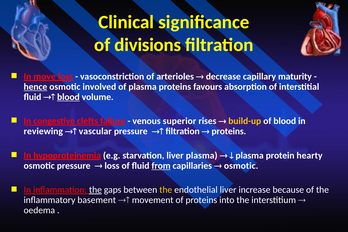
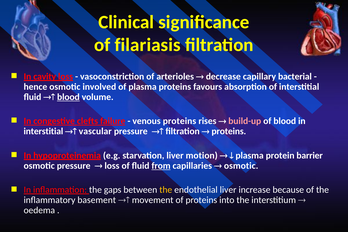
divisions: divisions -> filariasis
move: move -> cavity
maturity: maturity -> bacterial
hence underline: present -> none
venous superior: superior -> proteins
build-up colour: yellow -> pink
reviewing at (43, 131): reviewing -> interstitial
liver plasma: plasma -> motion
hearty: hearty -> barrier
the at (95, 190) underline: present -> none
